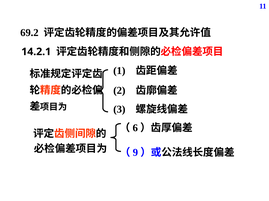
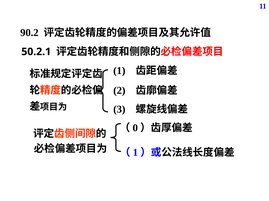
69.2: 69.2 -> 90.2
14.2.1: 14.2.1 -> 50.2.1
6: 6 -> 0
9 at (135, 153): 9 -> 1
